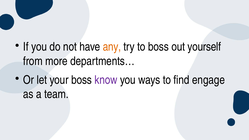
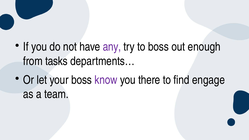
any colour: orange -> purple
yourself: yourself -> enough
more: more -> tasks
ways: ways -> there
